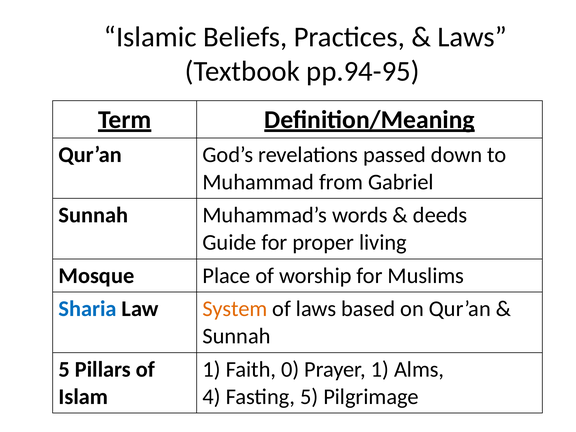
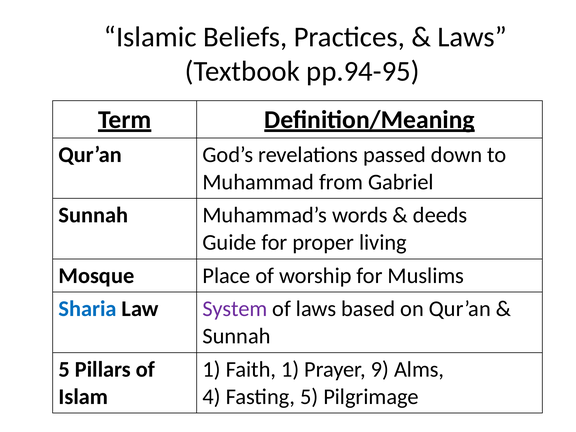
System colour: orange -> purple
Faith 0: 0 -> 1
Prayer 1: 1 -> 9
